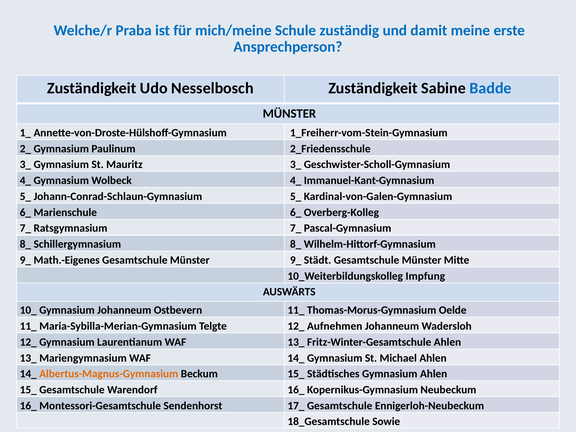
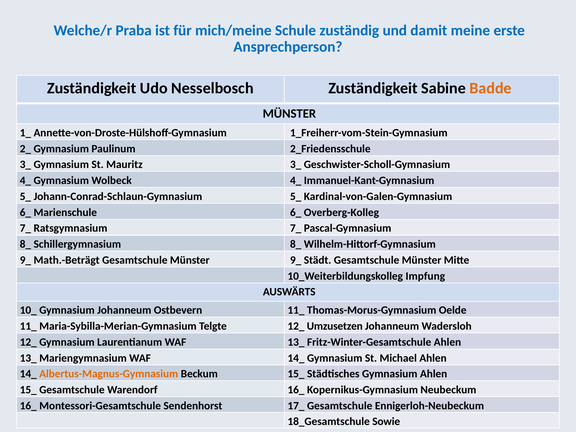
Badde colour: blue -> orange
Math.-Eigenes: Math.-Eigenes -> Math.-Beträgt
Aufnehmen: Aufnehmen -> Umzusetzen
